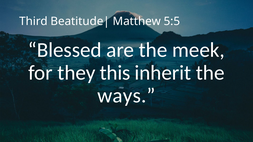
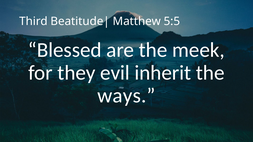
this: this -> evil
